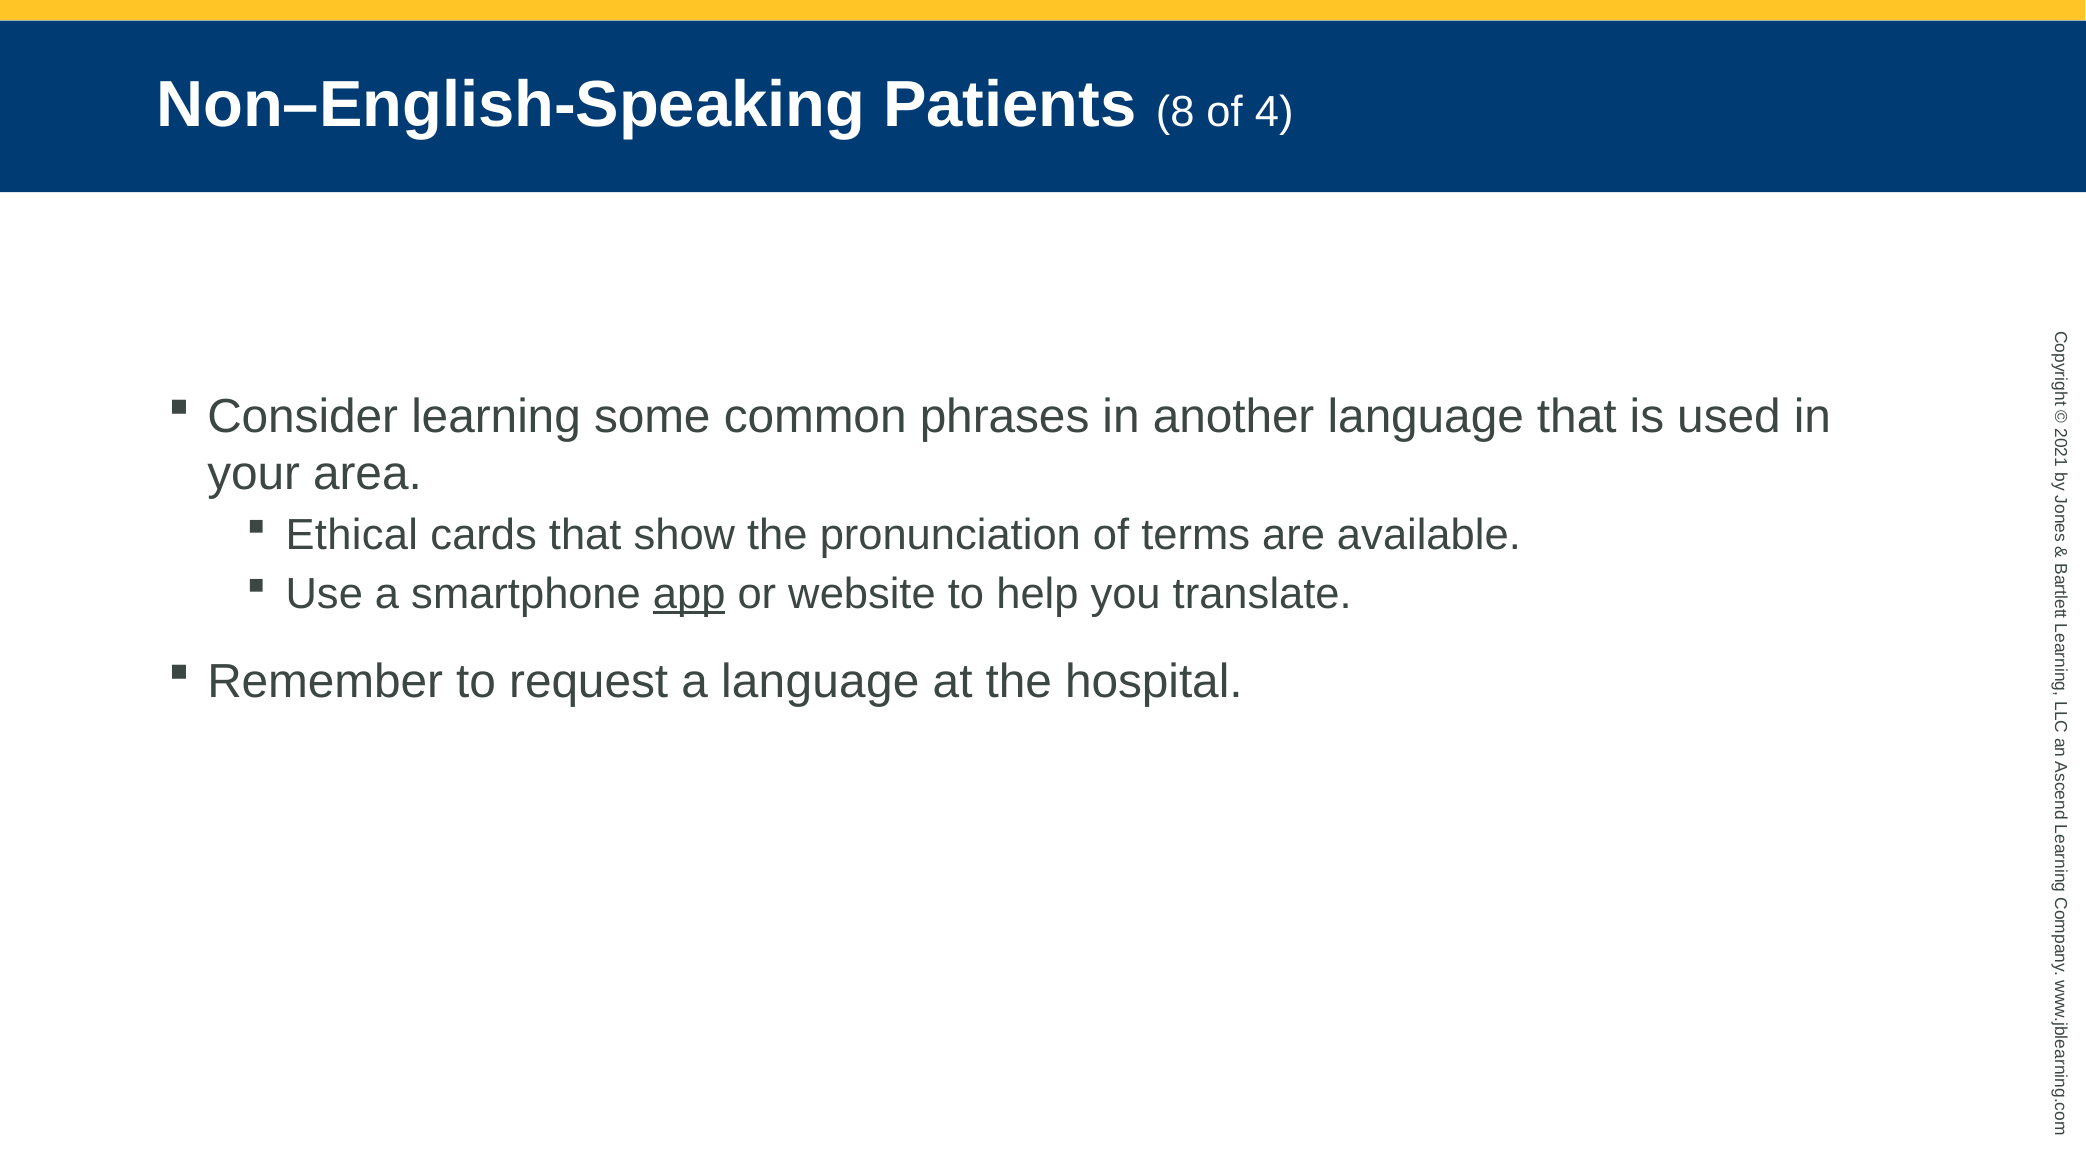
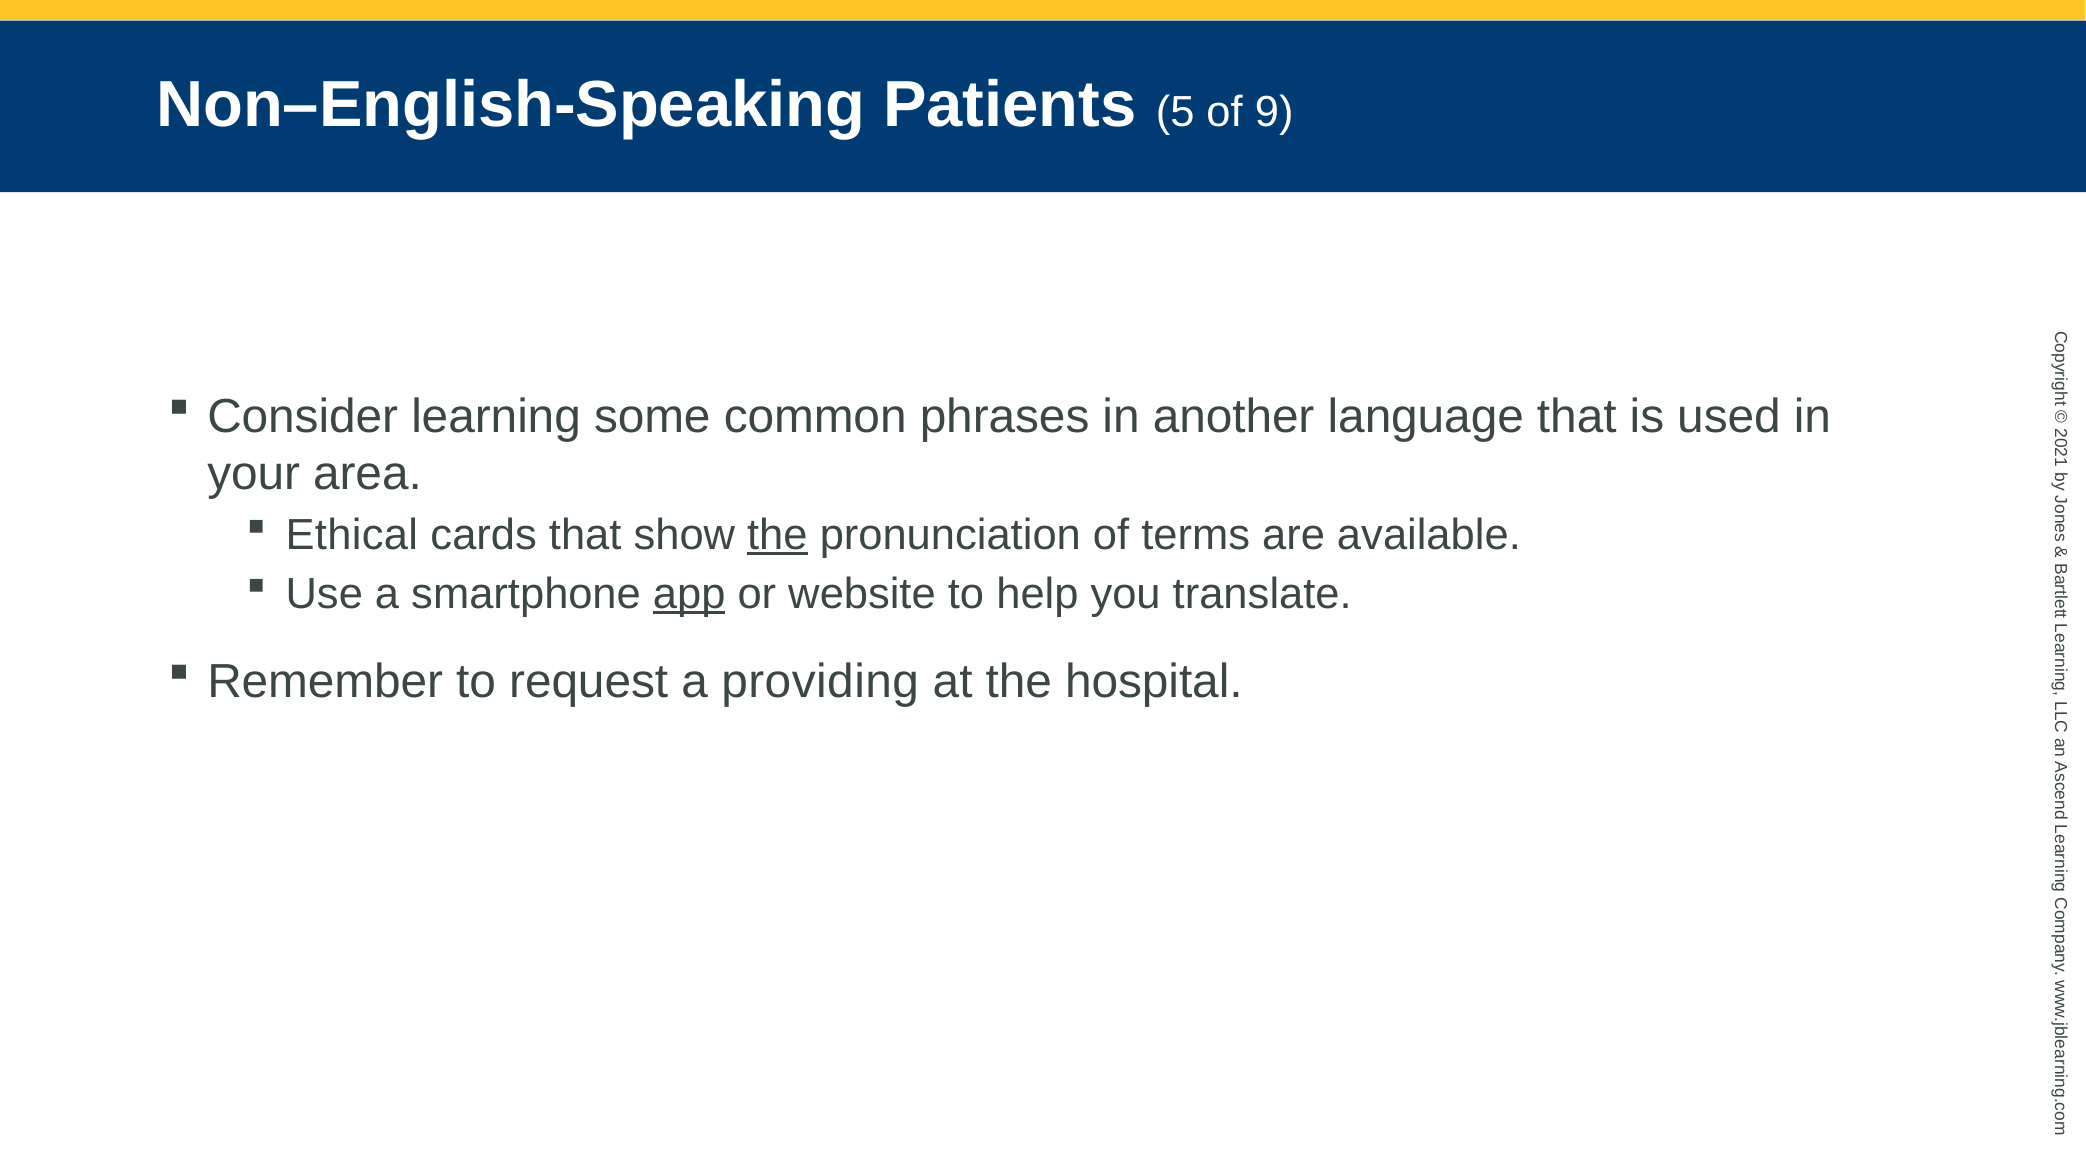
8: 8 -> 5
4: 4 -> 9
the at (777, 535) underline: none -> present
a language: language -> providing
